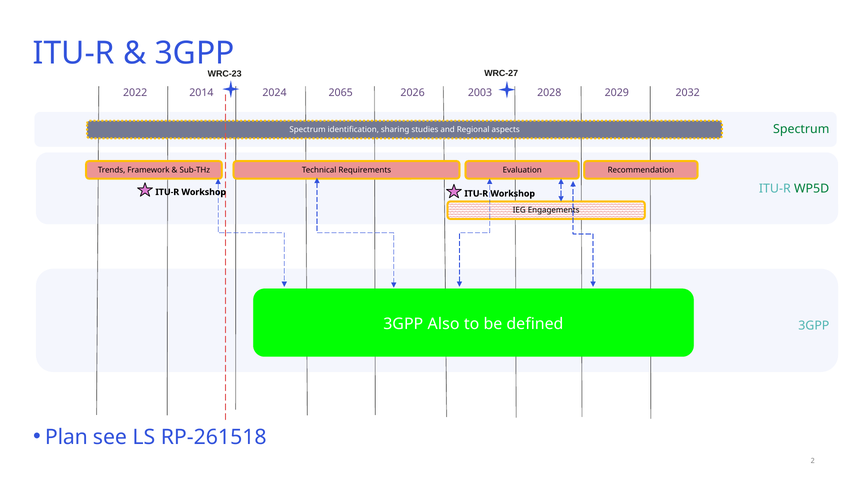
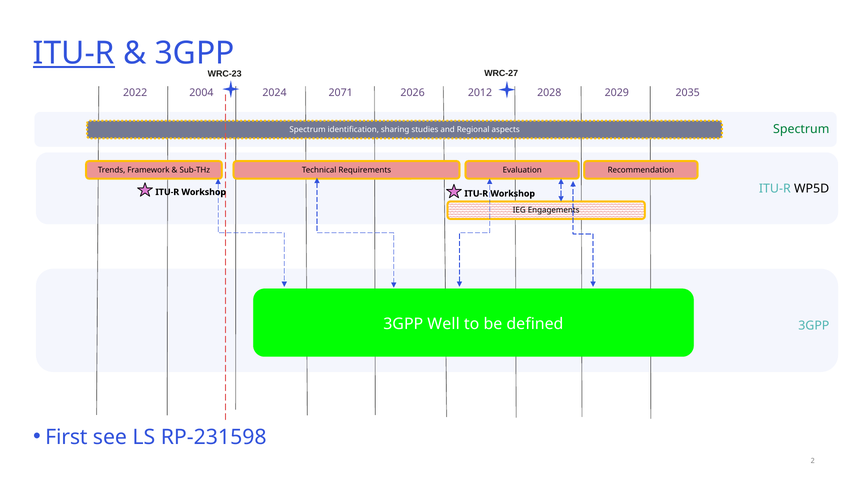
ITU-R at (74, 53) underline: none -> present
2014: 2014 -> 2004
2065: 2065 -> 2071
2003: 2003 -> 2012
2032: 2032 -> 2035
WP5D colour: green -> black
Also: Also -> Well
Plan: Plan -> First
RP-261518: RP-261518 -> RP-231598
